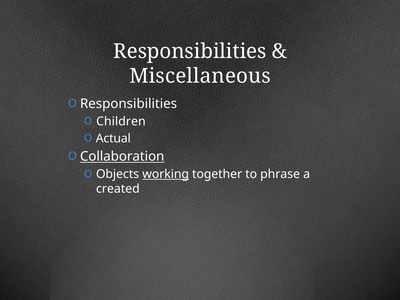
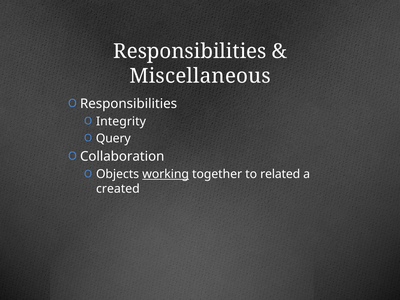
Children: Children -> Integrity
Actual: Actual -> Query
Collaboration underline: present -> none
phrase: phrase -> related
